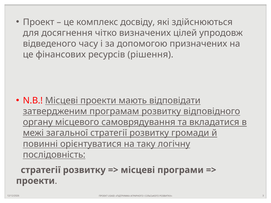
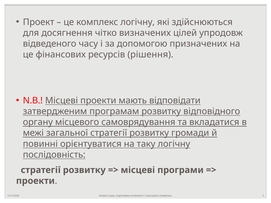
комплекс досвіду: досвіду -> логічну
